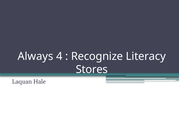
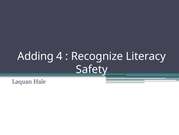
Always: Always -> Adding
Stores: Stores -> Safety
